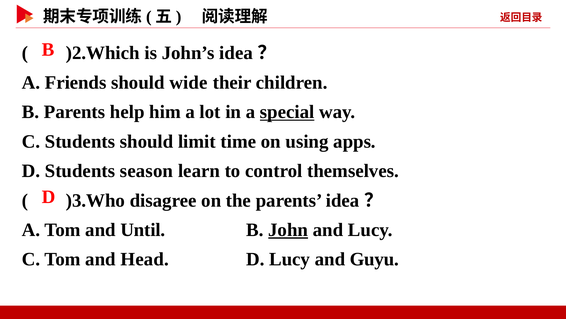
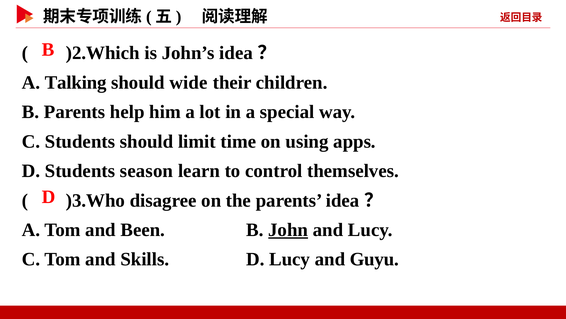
Friends: Friends -> Talking
special underline: present -> none
Until: Until -> Been
Head: Head -> Skills
